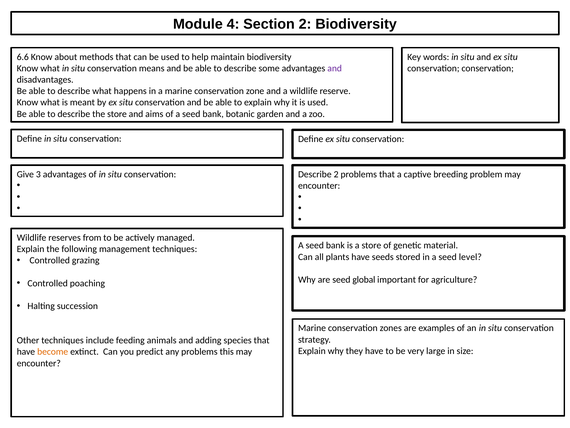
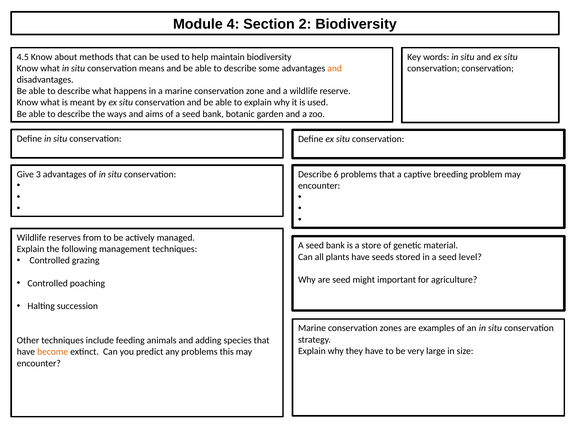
6.6: 6.6 -> 4.5
and at (335, 68) colour: purple -> orange
the store: store -> ways
Describe 2: 2 -> 6
global: global -> might
